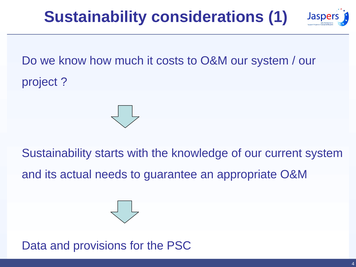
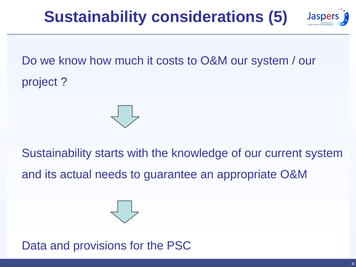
1: 1 -> 5
